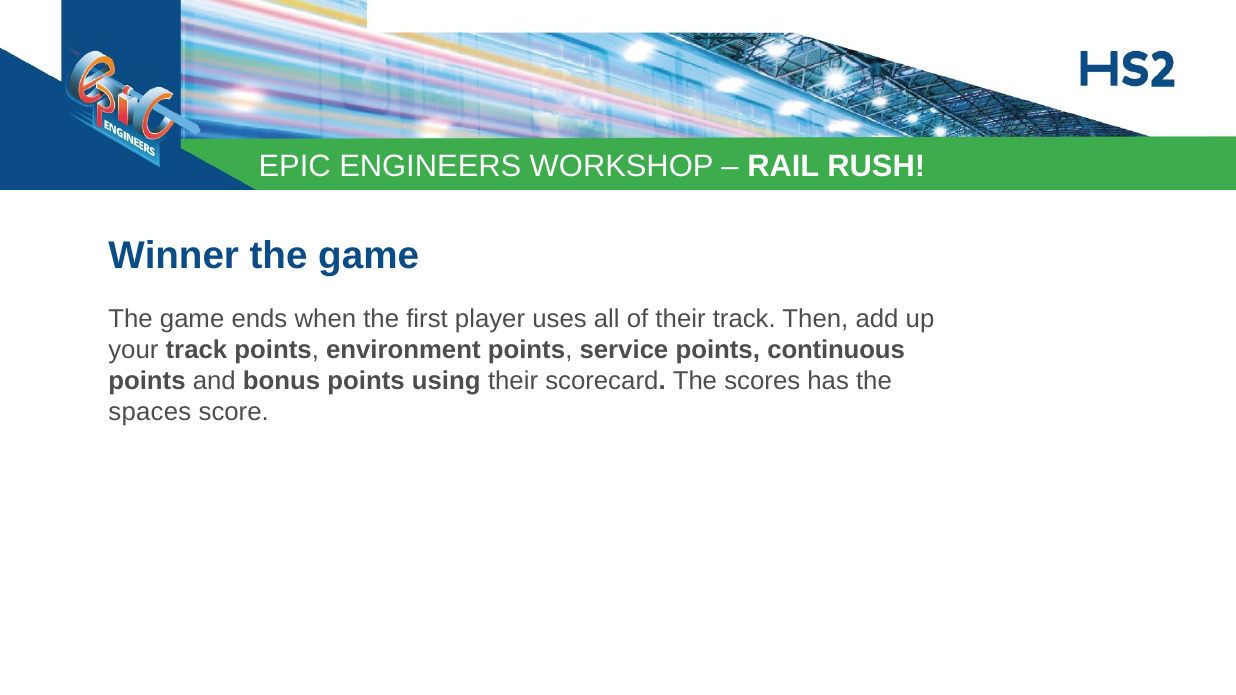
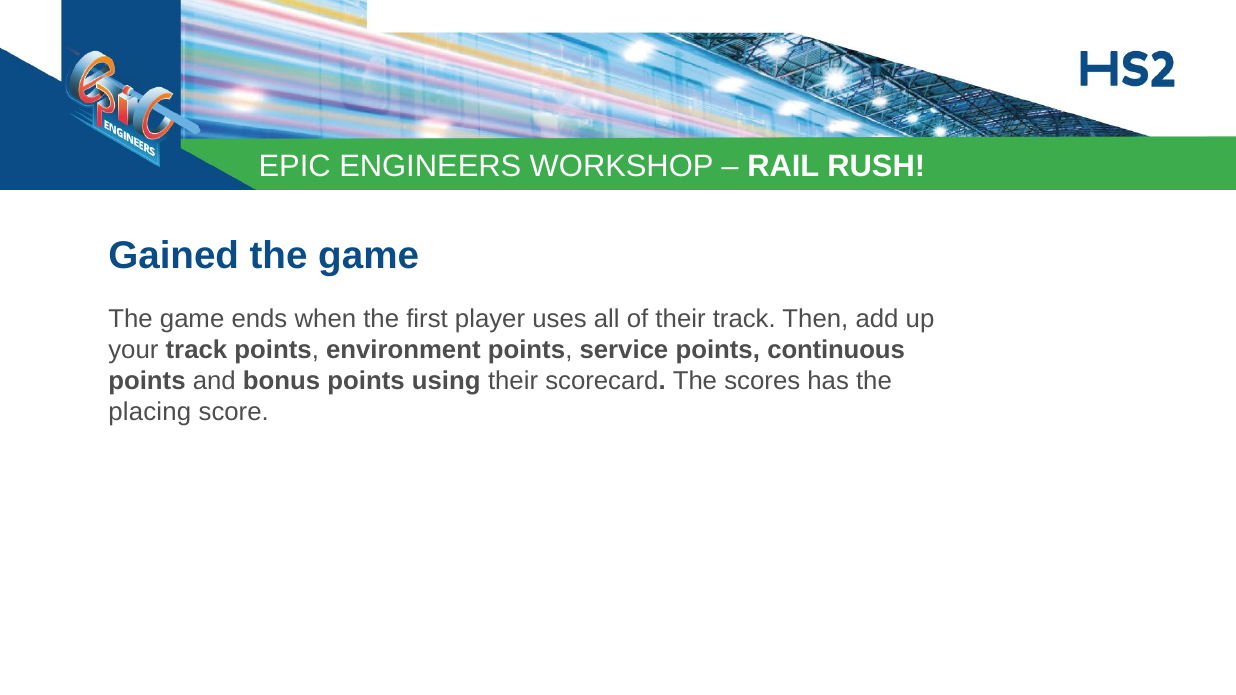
Winner: Winner -> Gained
spaces: spaces -> placing
